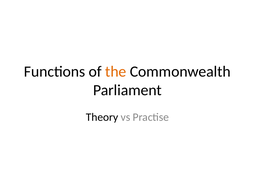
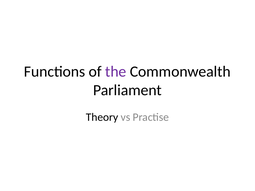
the colour: orange -> purple
